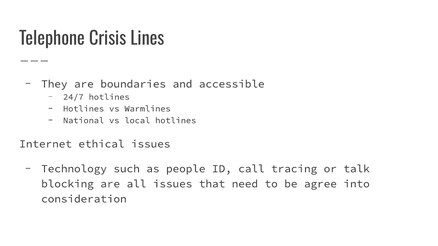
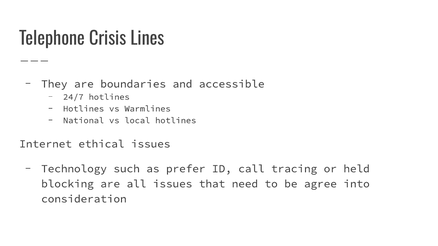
people: people -> prefer
talk: talk -> held
